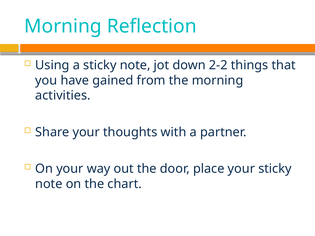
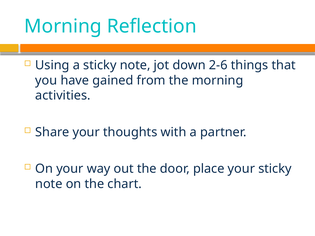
2-2: 2-2 -> 2-6
